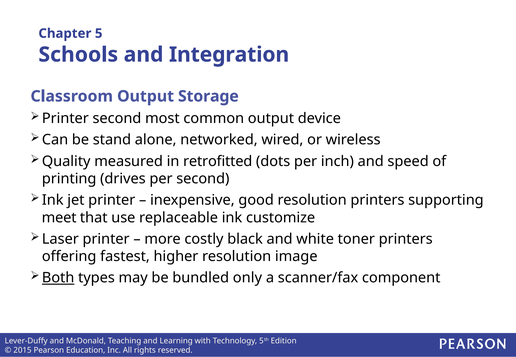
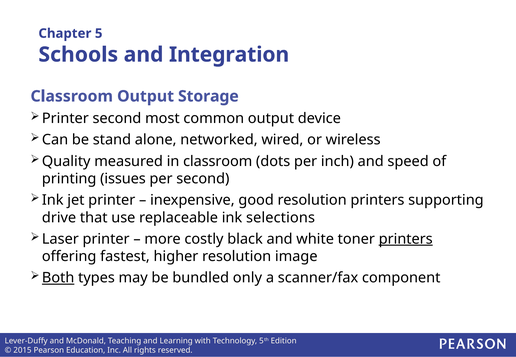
in retrofitted: retrofitted -> classroom
drives: drives -> issues
meet: meet -> drive
customize: customize -> selections
printers at (406, 239) underline: none -> present
